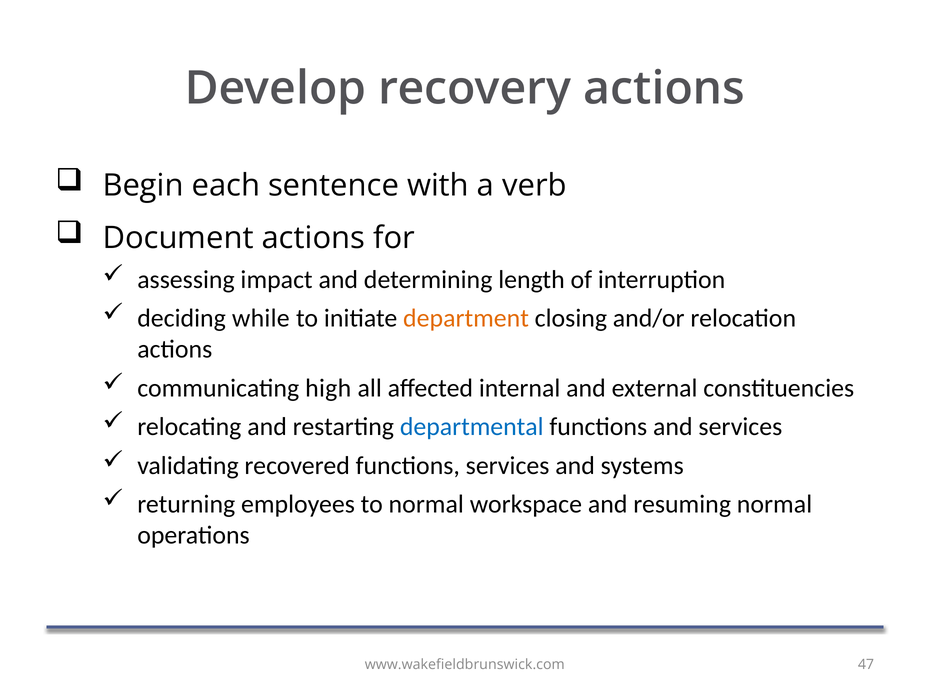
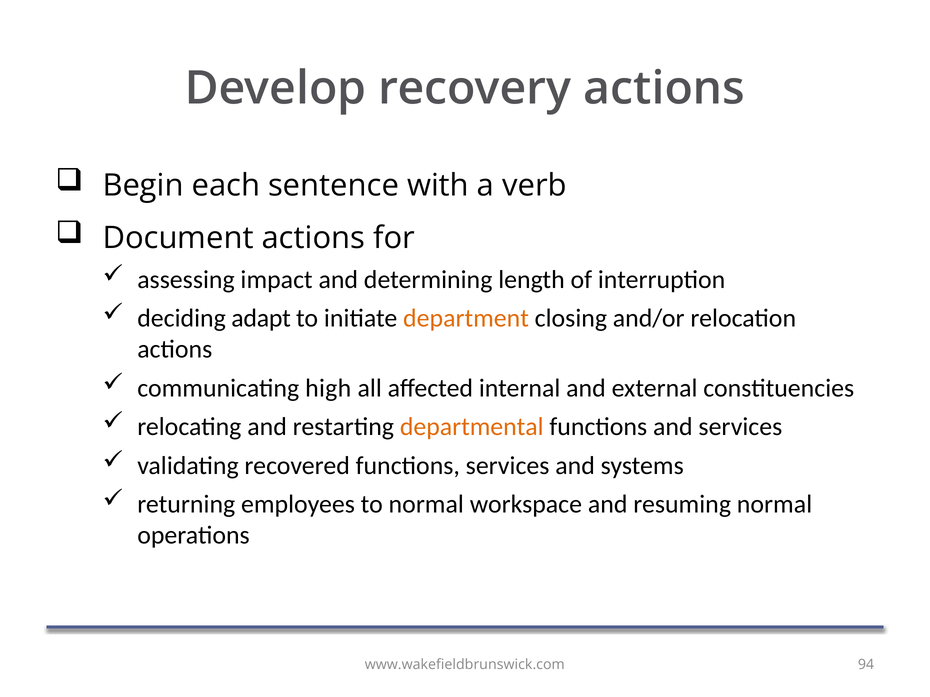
while: while -> adapt
departmental colour: blue -> orange
47: 47 -> 94
